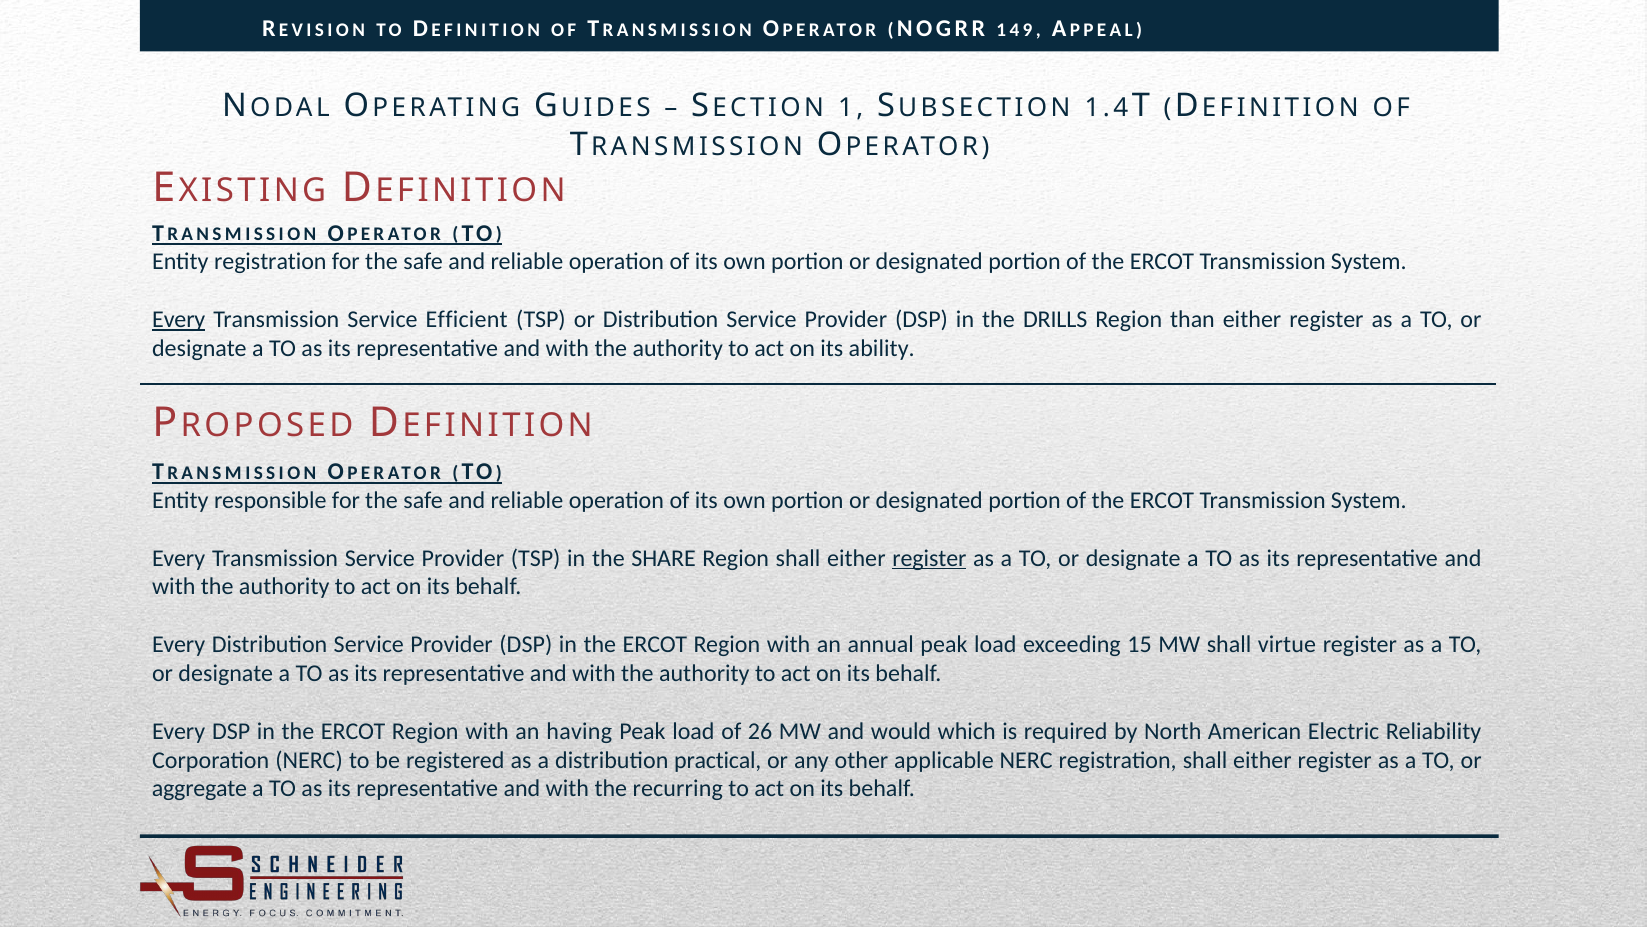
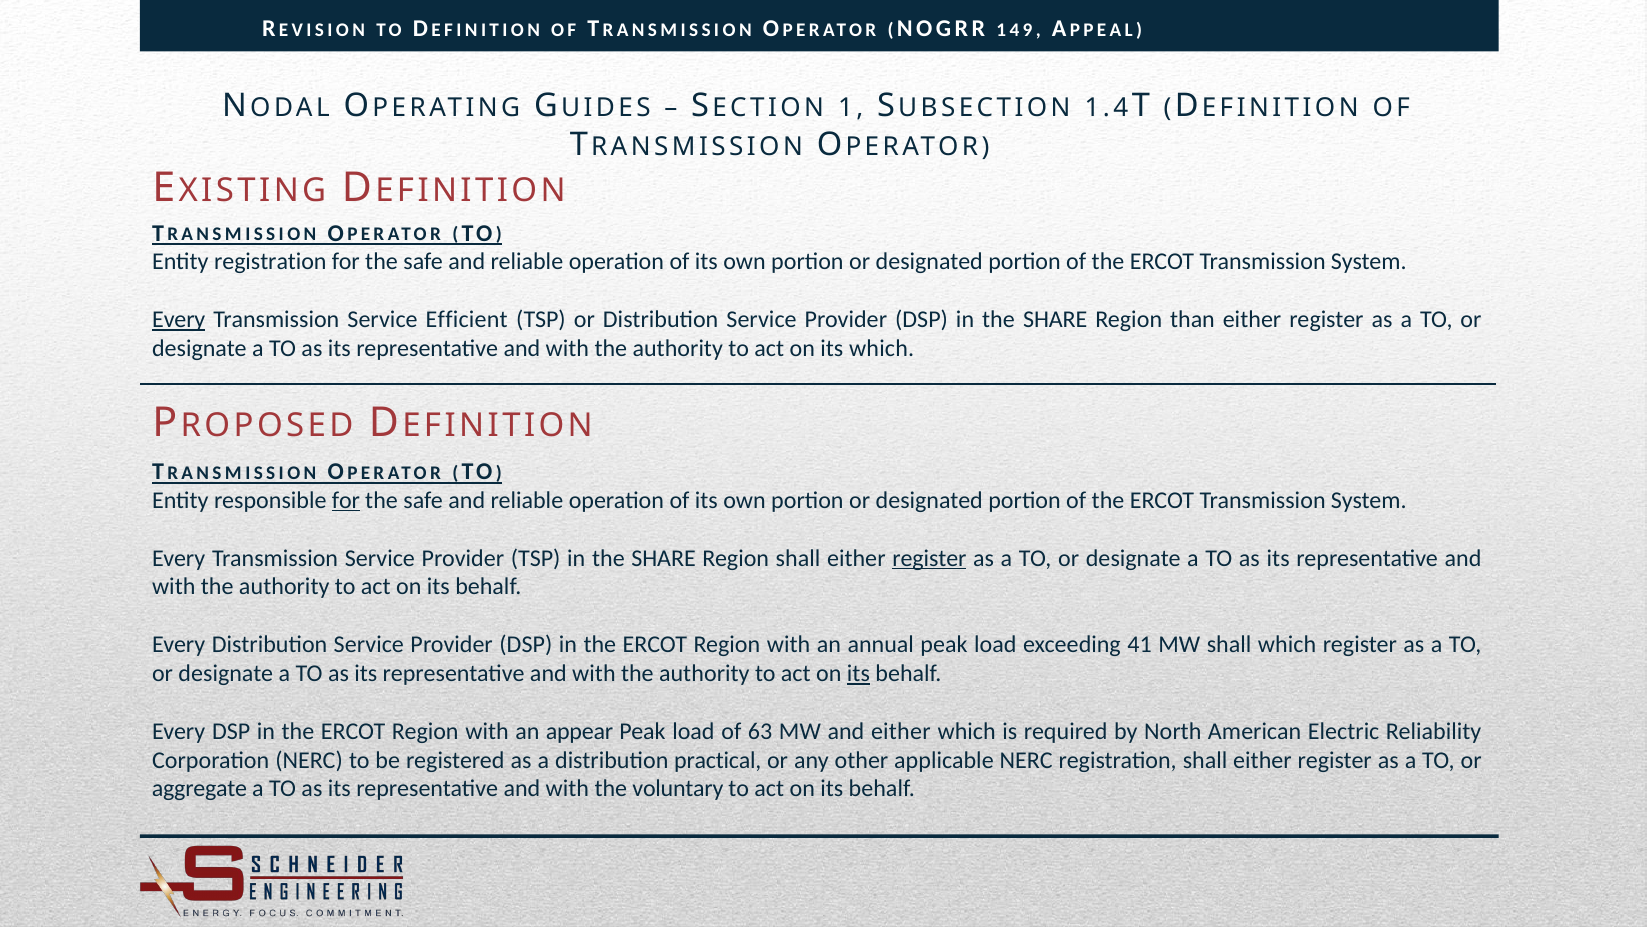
DSP in the DRILLS: DRILLS -> SHARE
its ability: ability -> which
for at (346, 500) underline: none -> present
15: 15 -> 41
shall virtue: virtue -> which
its at (858, 673) underline: none -> present
having: having -> appear
26: 26 -> 63
and would: would -> either
recurring: recurring -> voluntary
